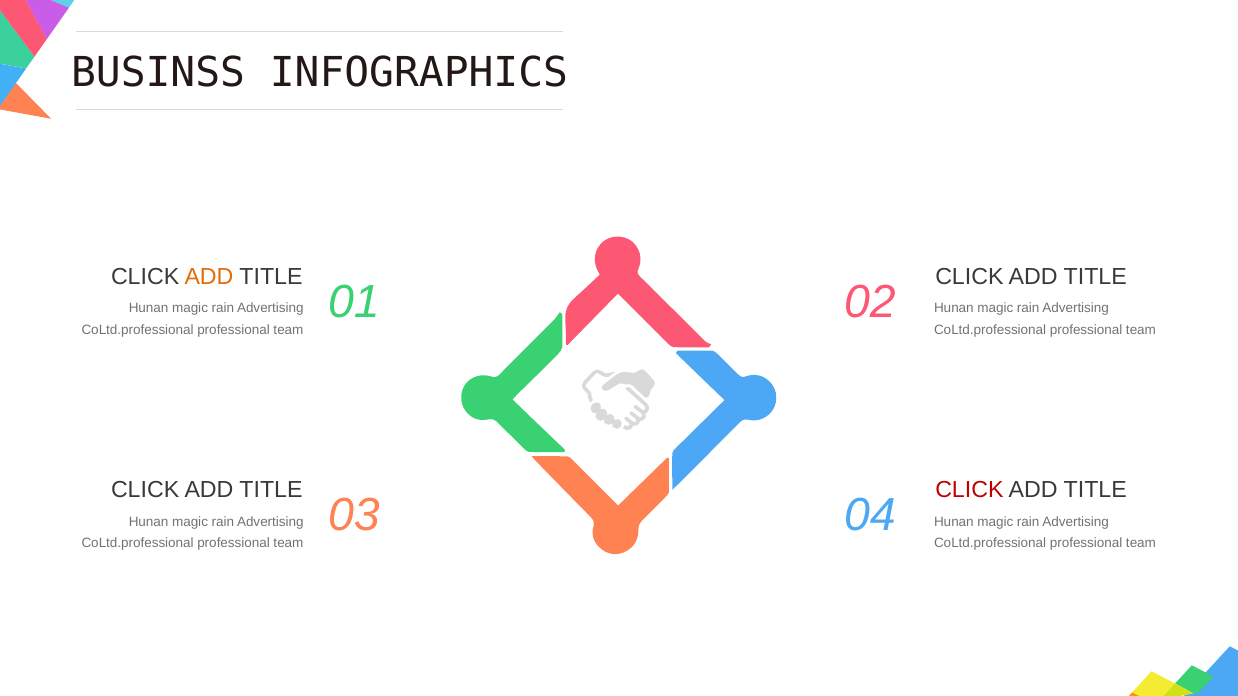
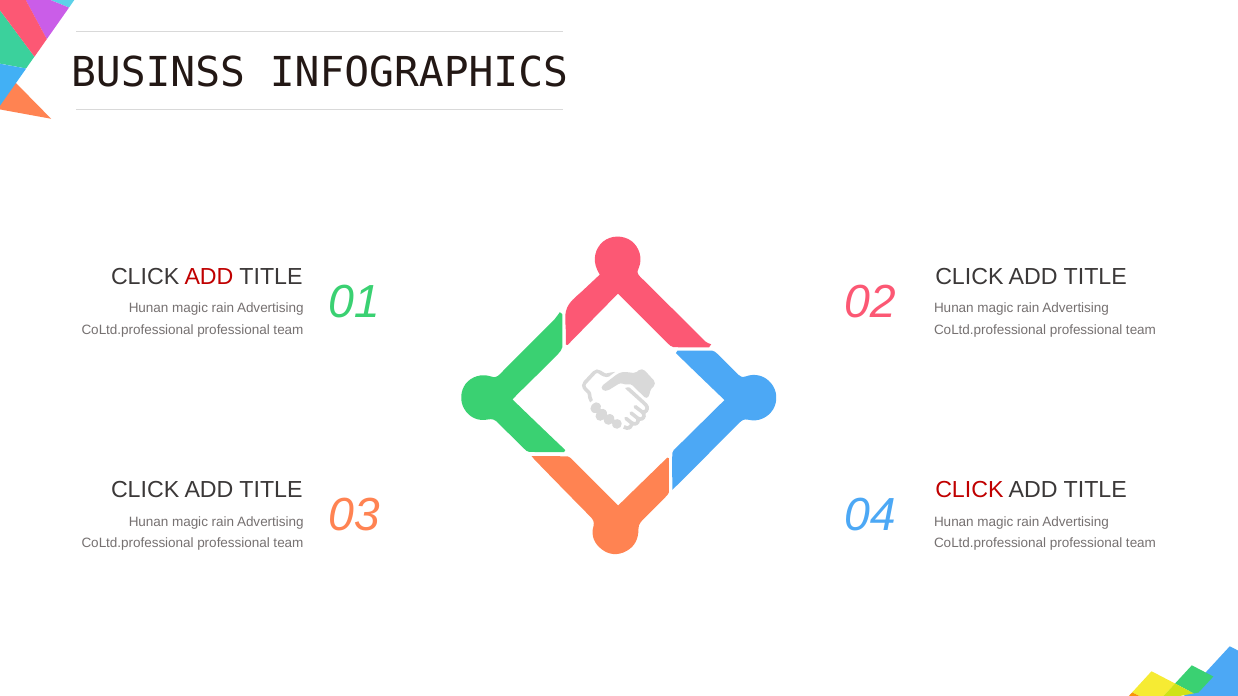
ADD at (209, 277) colour: orange -> red
